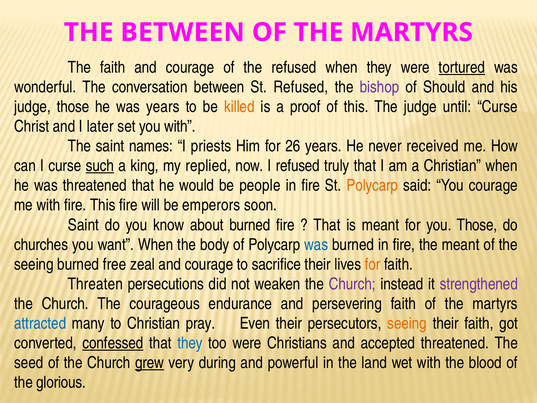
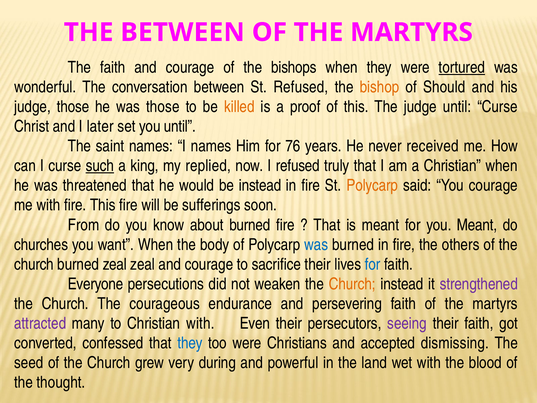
the refused: refused -> bishops
bishop colour: purple -> orange
was years: years -> those
you with: with -> until
I priests: priests -> names
26: 26 -> 76
be people: people -> instead
emperors: emperors -> sufferings
Saint at (83, 225): Saint -> From
you Those: Those -> Meant
the meant: meant -> others
seeing at (34, 264): seeing -> church
burned free: free -> zeal
for at (373, 264) colour: orange -> blue
Threaten: Threaten -> Everyone
Church at (352, 284) colour: purple -> orange
attracted colour: blue -> purple
Christian pray: pray -> with
seeing at (407, 323) colour: orange -> purple
confessed underline: present -> none
accepted threatened: threatened -> dismissing
grew underline: present -> none
glorious: glorious -> thought
